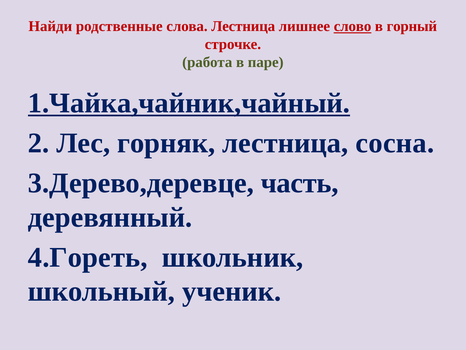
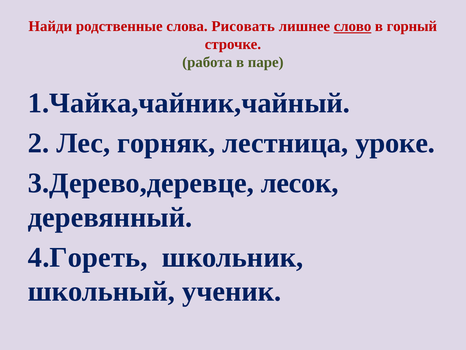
слова Лестница: Лестница -> Рисовать
1.Чайка,чайник,чайный underline: present -> none
сосна: сосна -> уроке
часть: часть -> лесок
